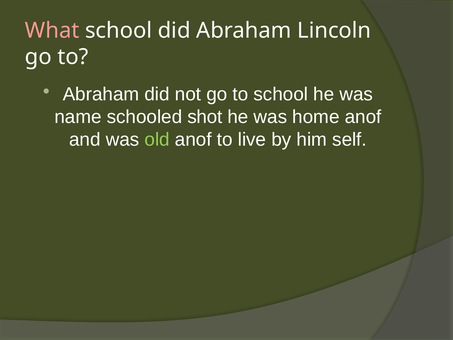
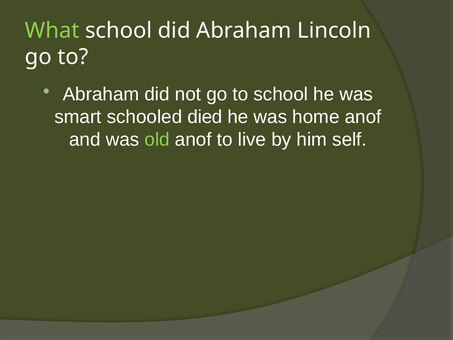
What colour: pink -> light green
name: name -> smart
shot: shot -> died
